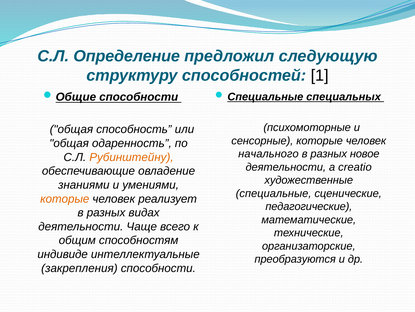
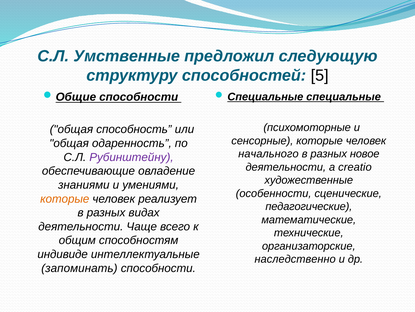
Определение: Определение -> Умственные
1: 1 -> 5
специальных: специальных -> специальные
Рубинштейну colour: orange -> purple
специальные: специальные -> особенности
преобразуются: преобразуются -> наследственно
закрепления: закрепления -> запоминать
